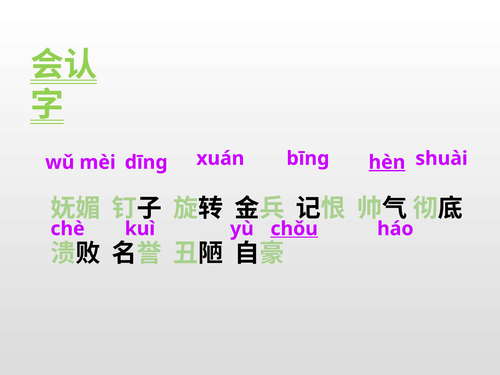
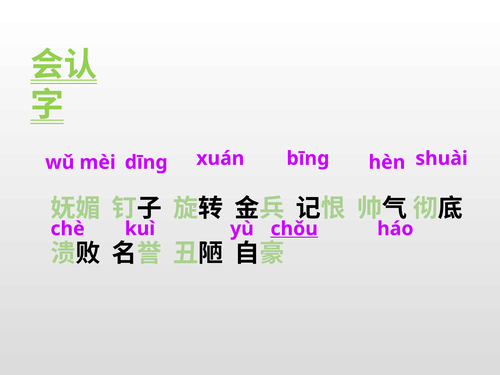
hèn underline: present -> none
